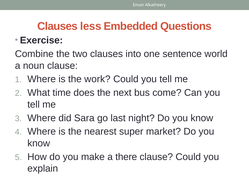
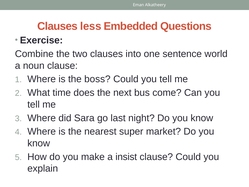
work: work -> boss
there: there -> insist
